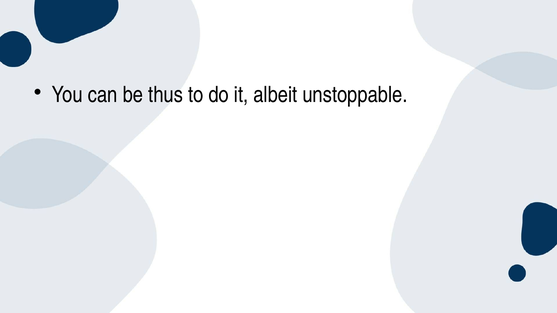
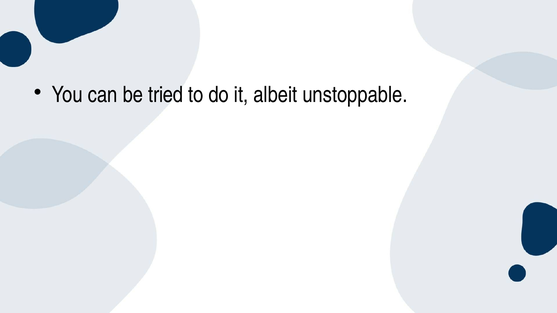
thus: thus -> tried
